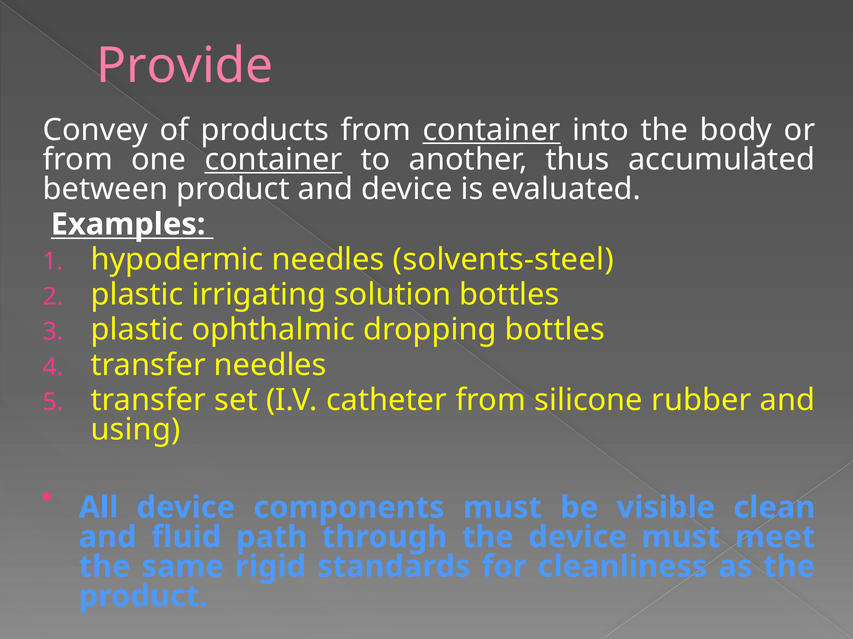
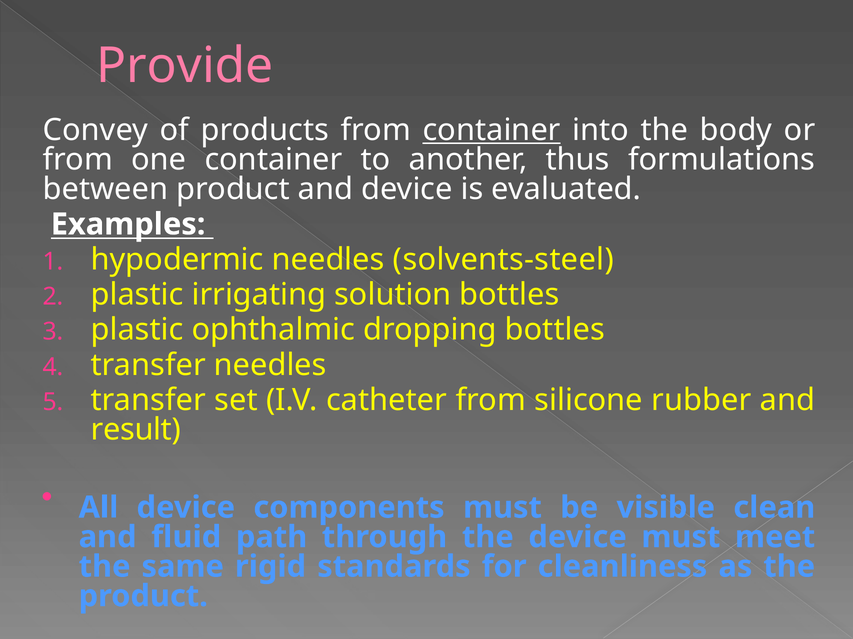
container at (274, 160) underline: present -> none
accumulated: accumulated -> formulations
using: using -> result
